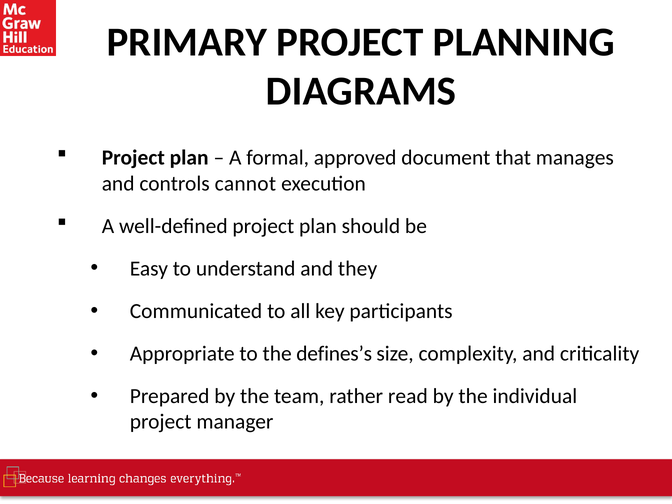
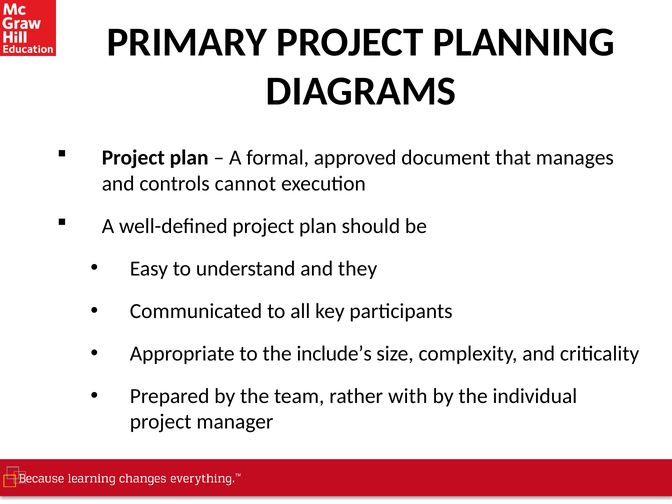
defines’s: defines’s -> include’s
read: read -> with
